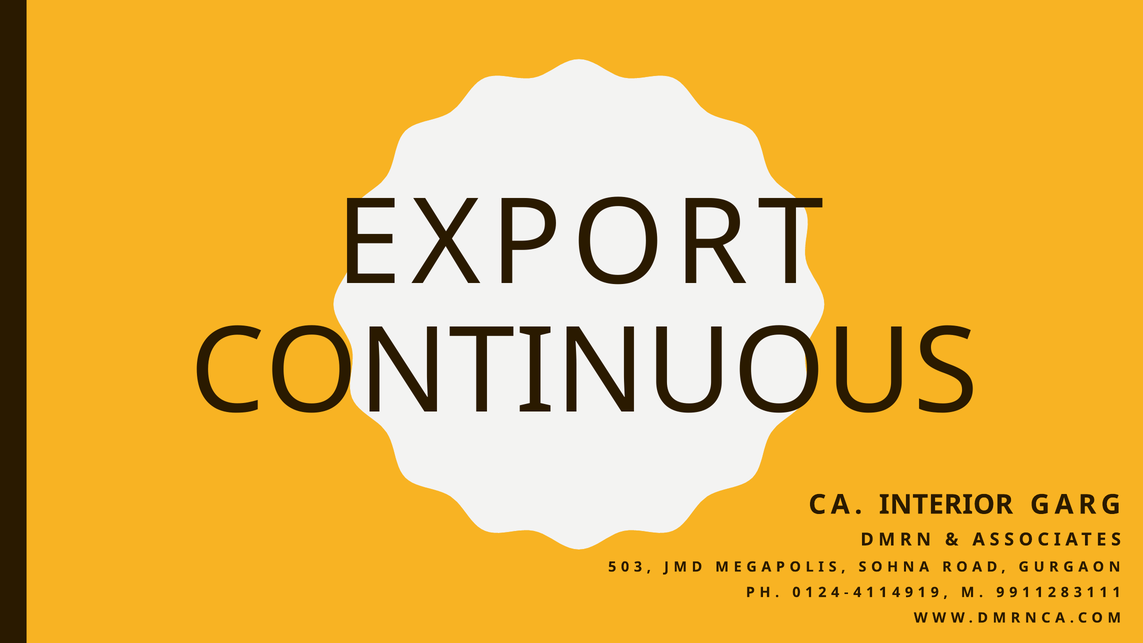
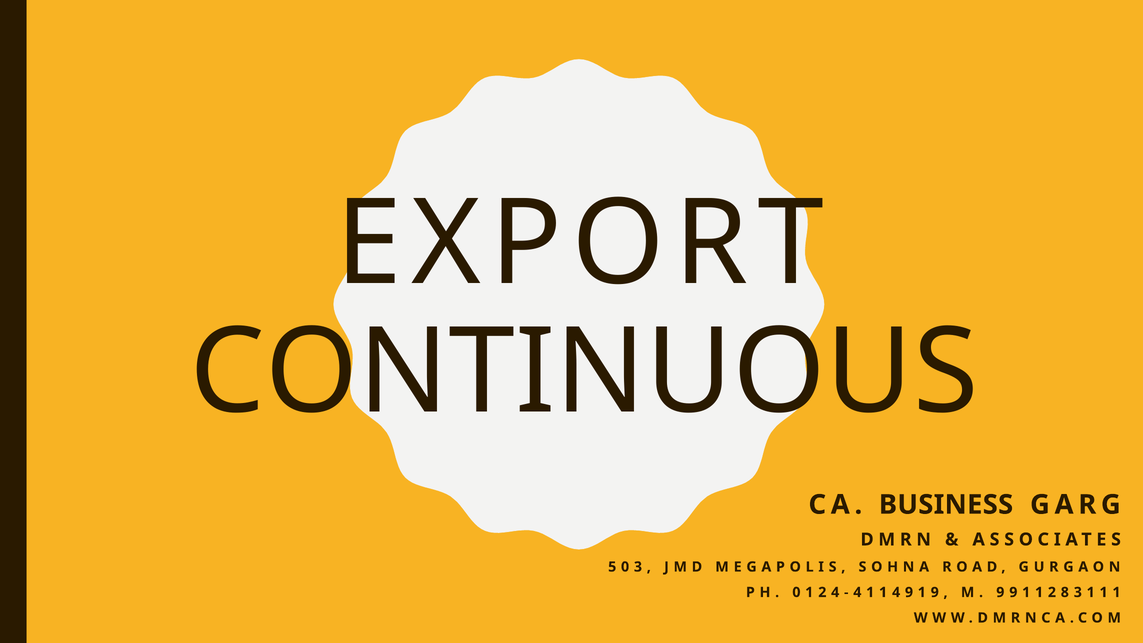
INTERIOR: INTERIOR -> BUSINESS
